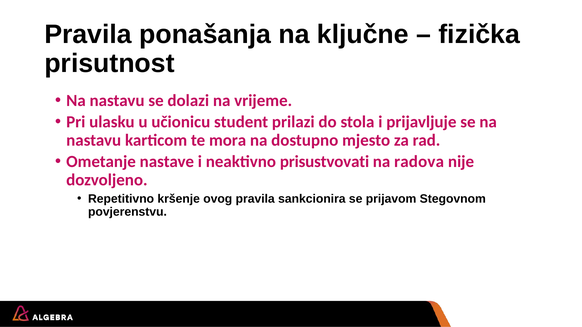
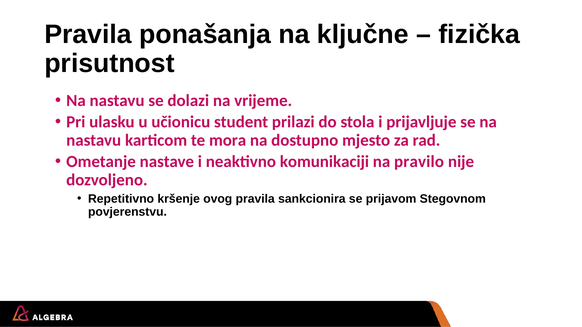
prisustvovati: prisustvovati -> komunikaciji
radova: radova -> pravilo
